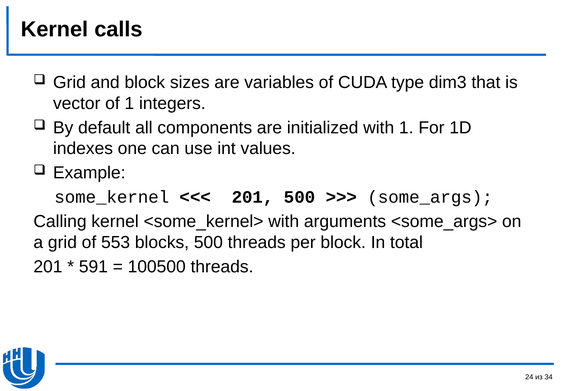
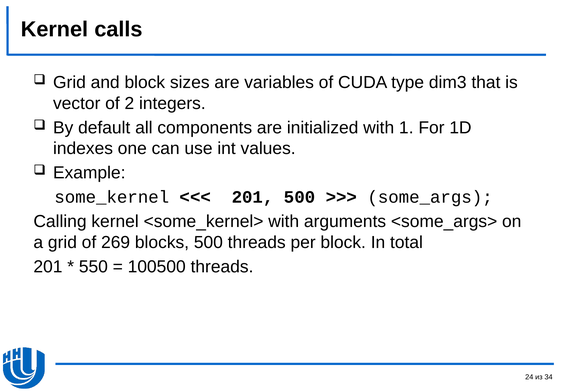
of 1: 1 -> 2
553: 553 -> 269
591: 591 -> 550
